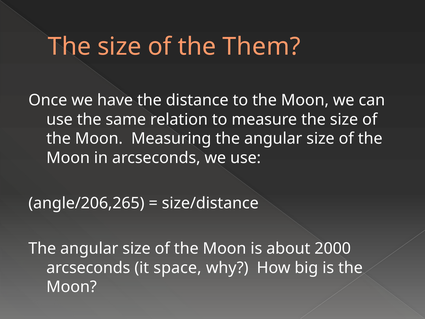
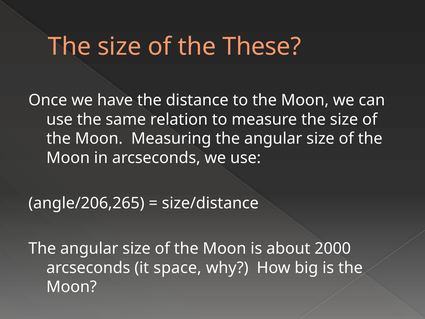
Them: Them -> These
